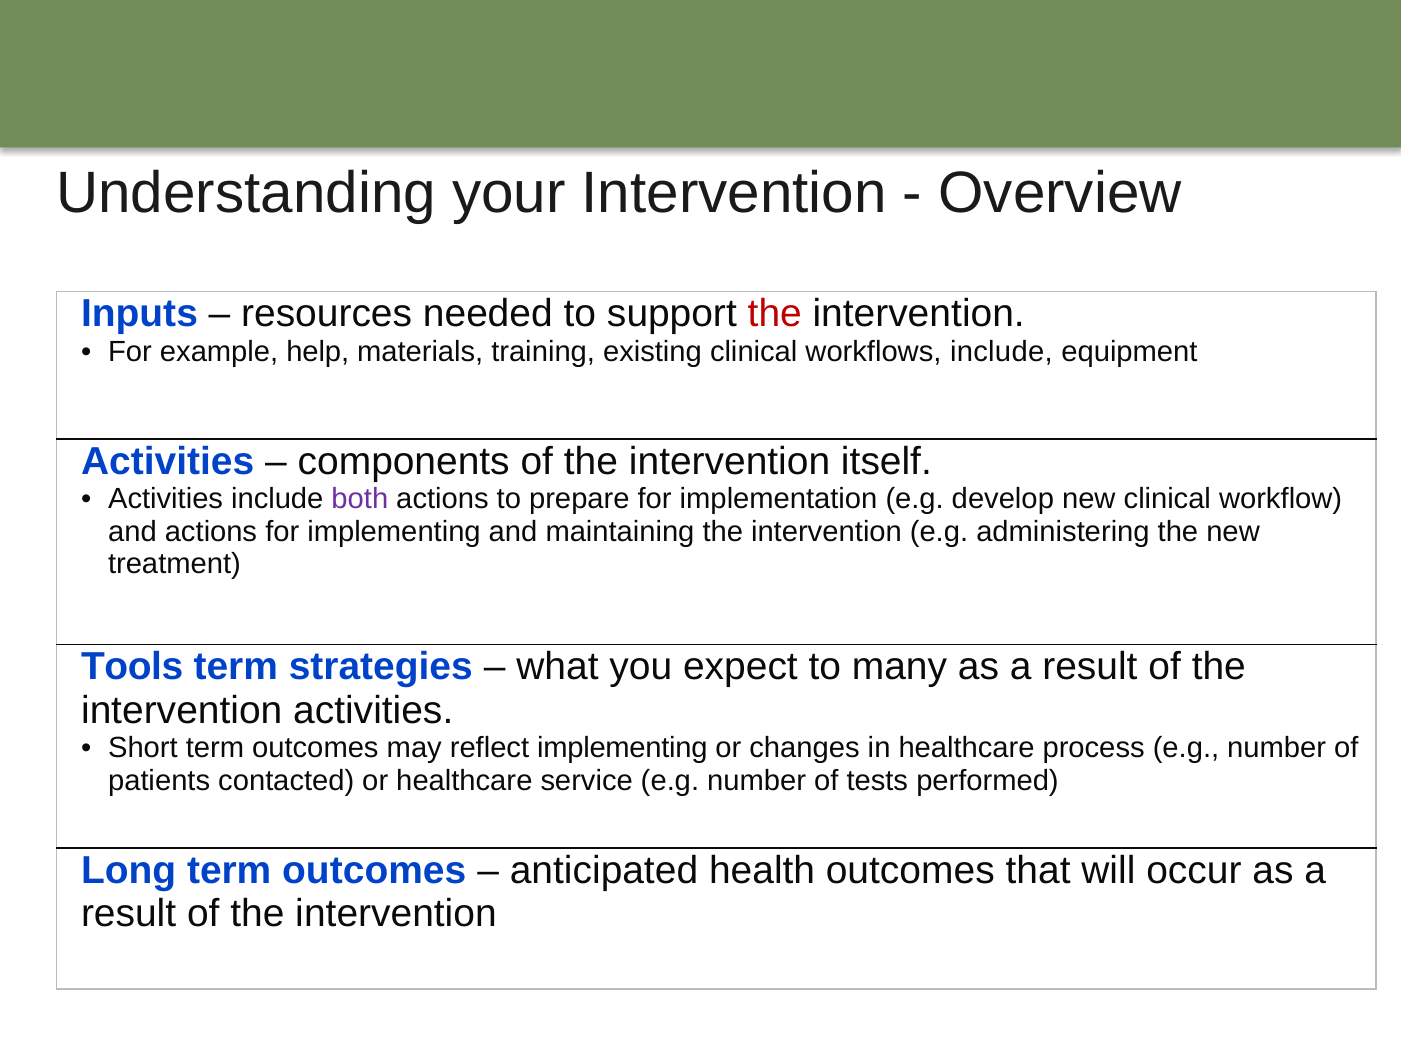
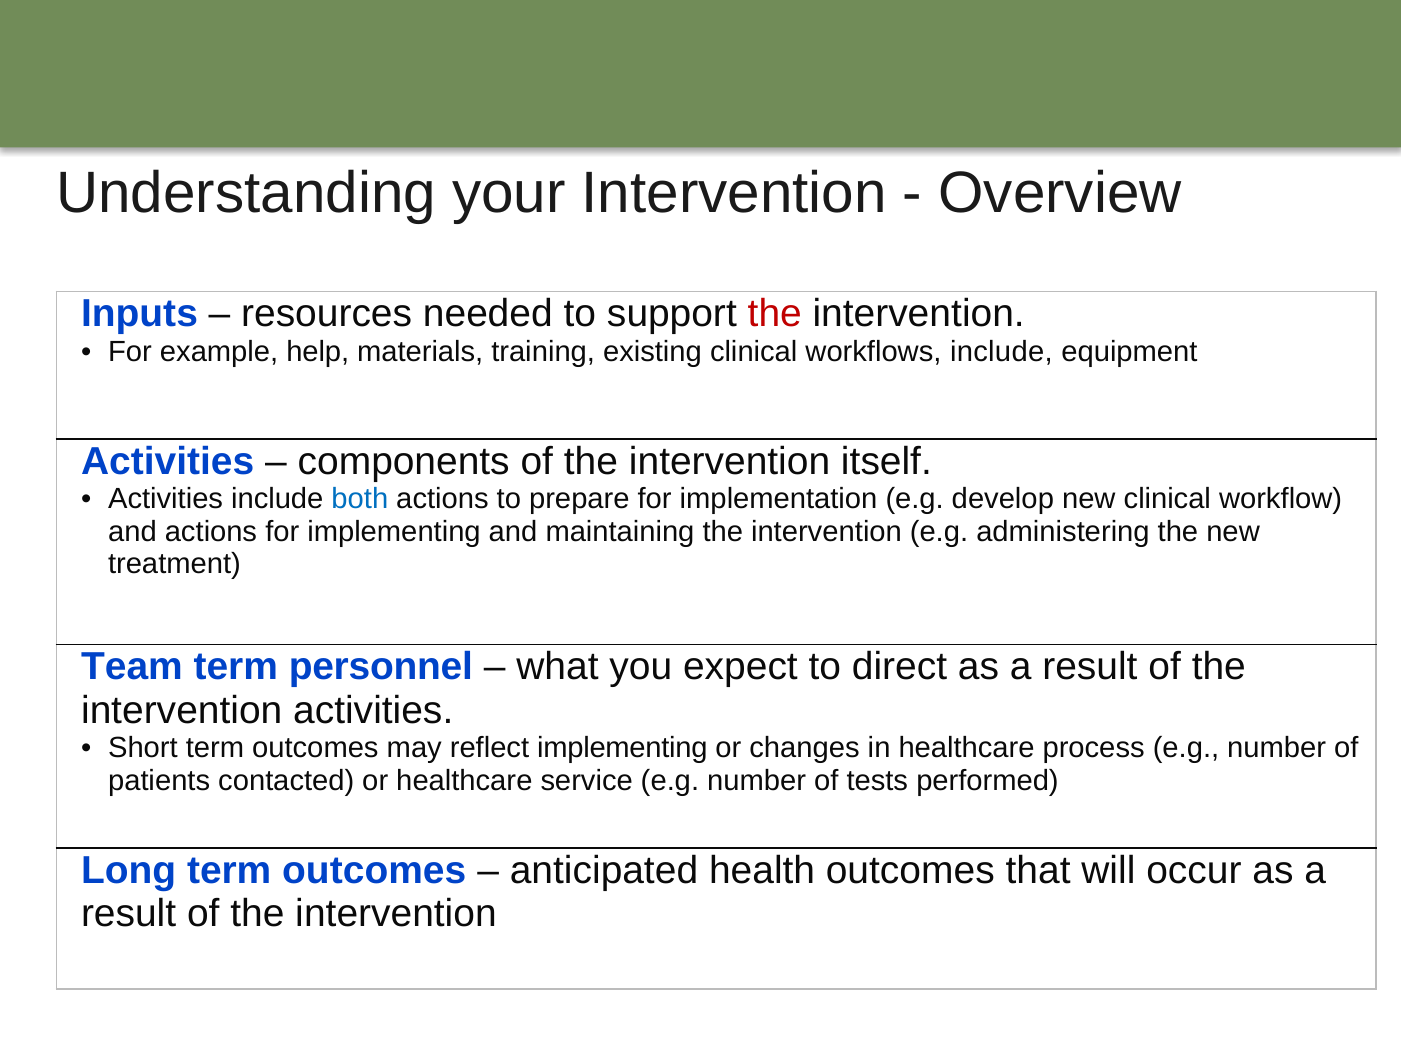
both colour: purple -> blue
Tools: Tools -> Team
strategies: strategies -> personnel
many: many -> direct
